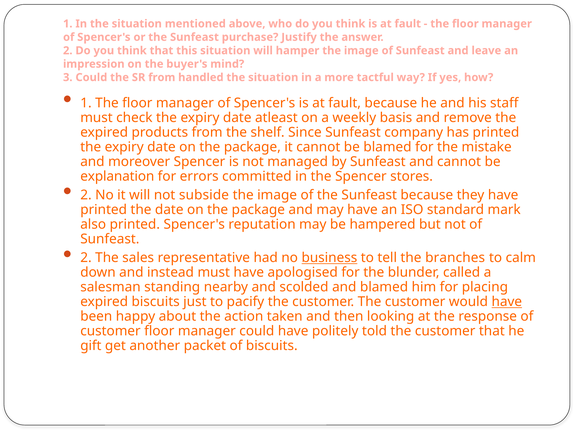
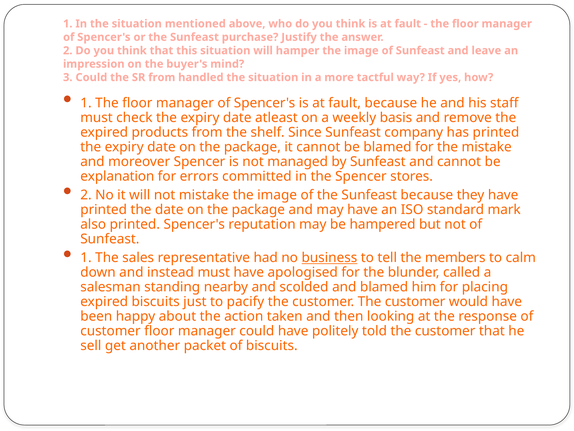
not subside: subside -> mistake
2 at (86, 258): 2 -> 1
branches: branches -> members
have at (507, 301) underline: present -> none
gift: gift -> sell
